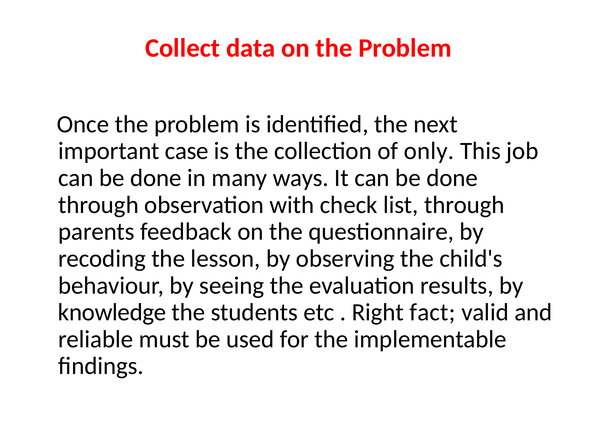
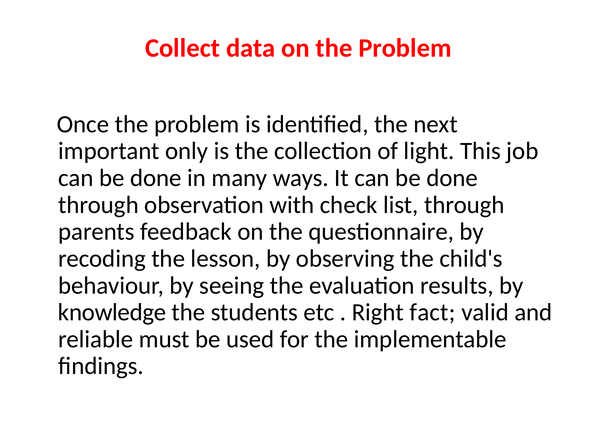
case: case -> only
only: only -> light
